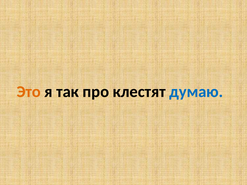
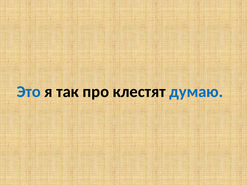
Это colour: orange -> blue
